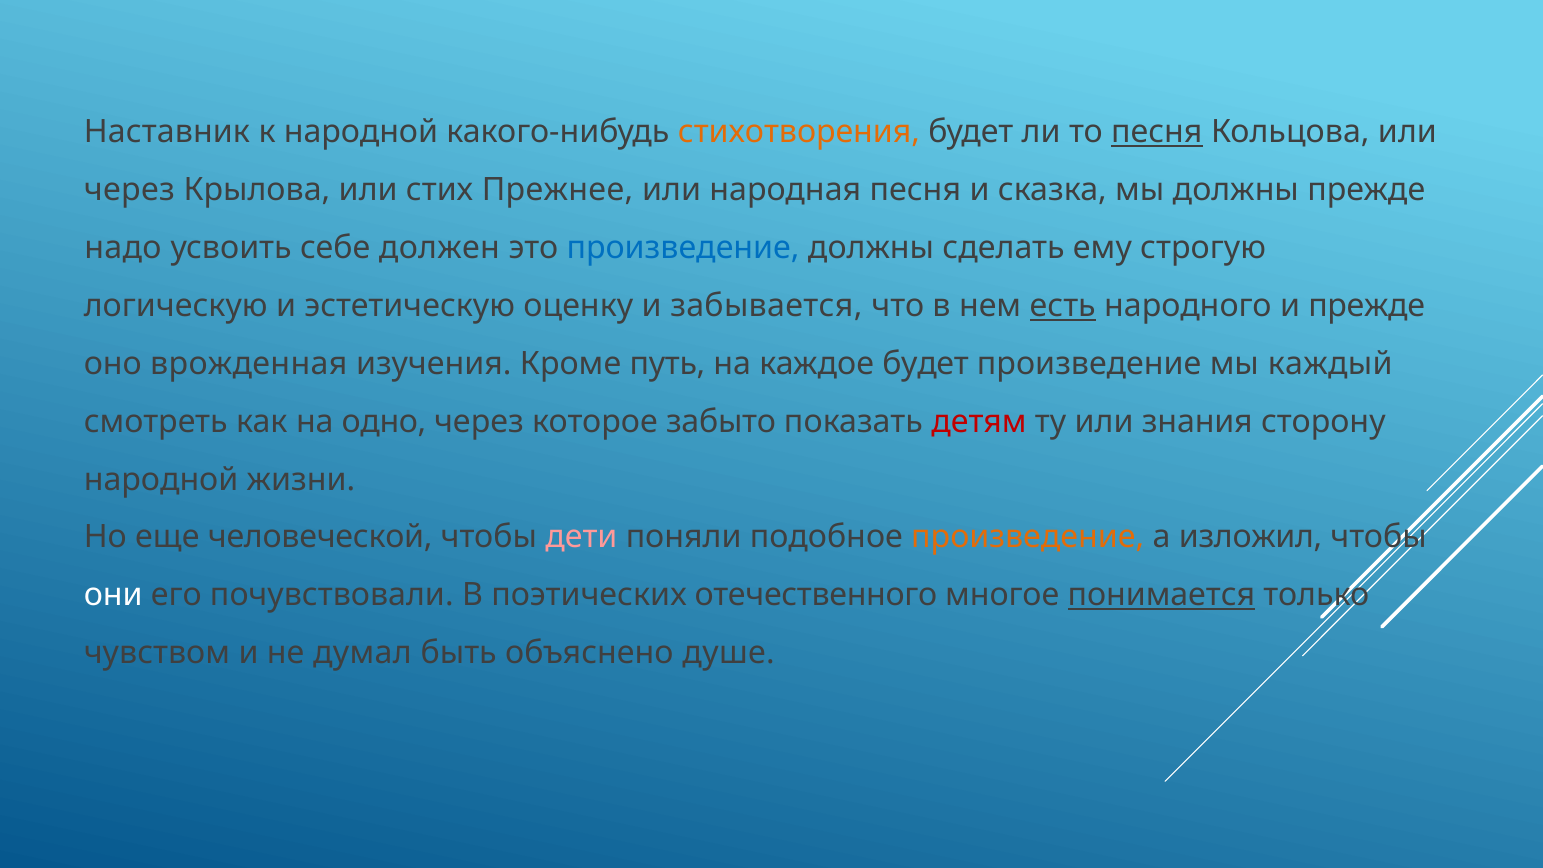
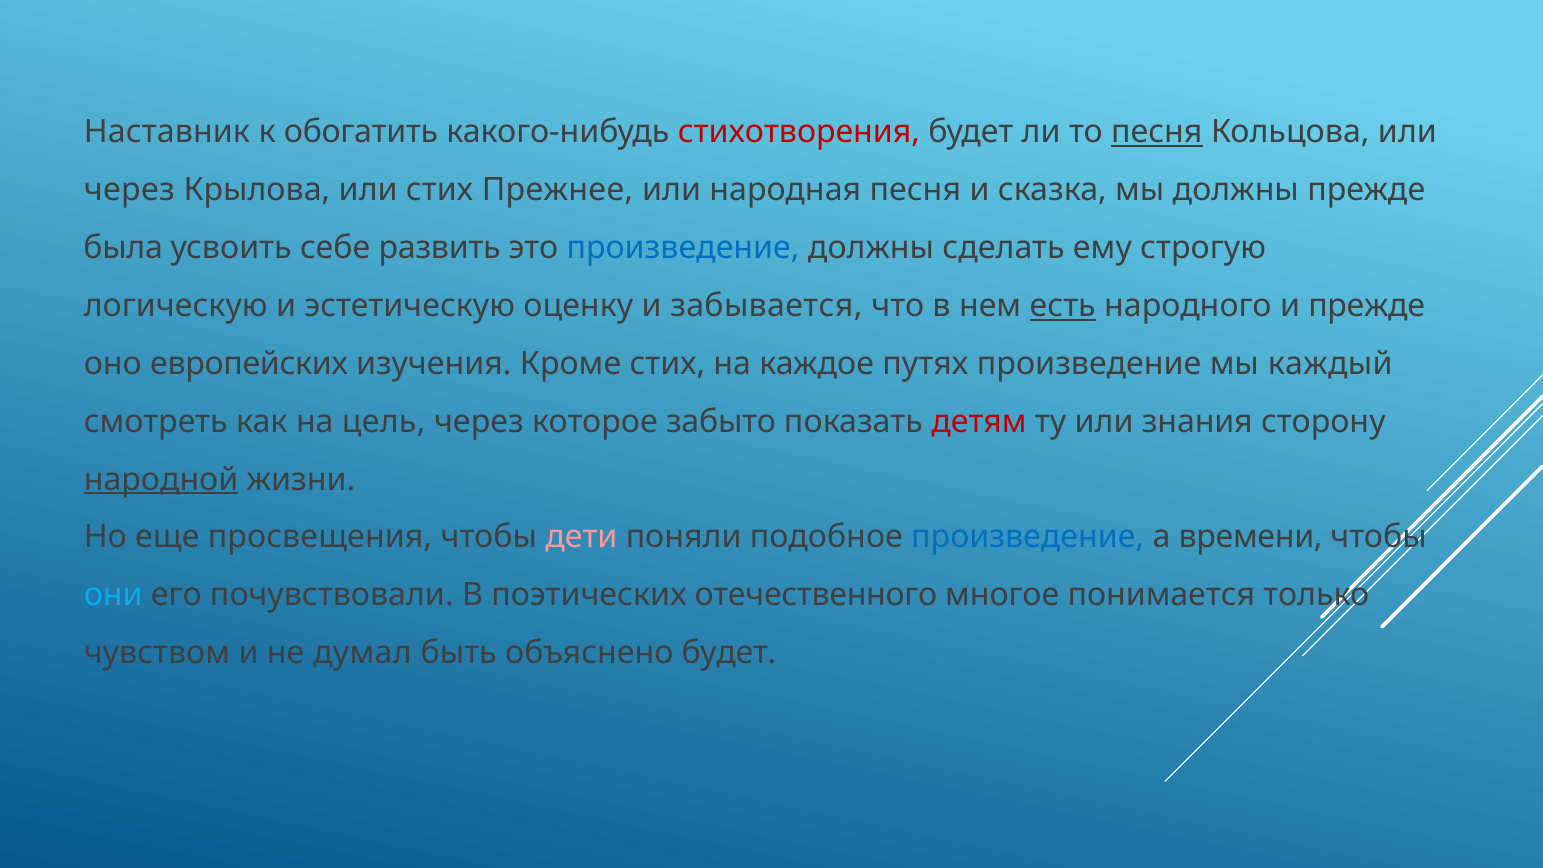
к народной: народной -> обогатить
стихотворения colour: orange -> red
надо: надо -> была
должен: должен -> развить
врожденная: врожденная -> европейских
Кроме путь: путь -> стих
каждое будет: будет -> путях
одно: одно -> цель
народной at (161, 479) underline: none -> present
человеческой: человеческой -> просвещения
произведение at (1028, 537) colour: orange -> blue
изложил: изложил -> времени
они colour: white -> light blue
понимается underline: present -> none
объяснено душе: душе -> будет
